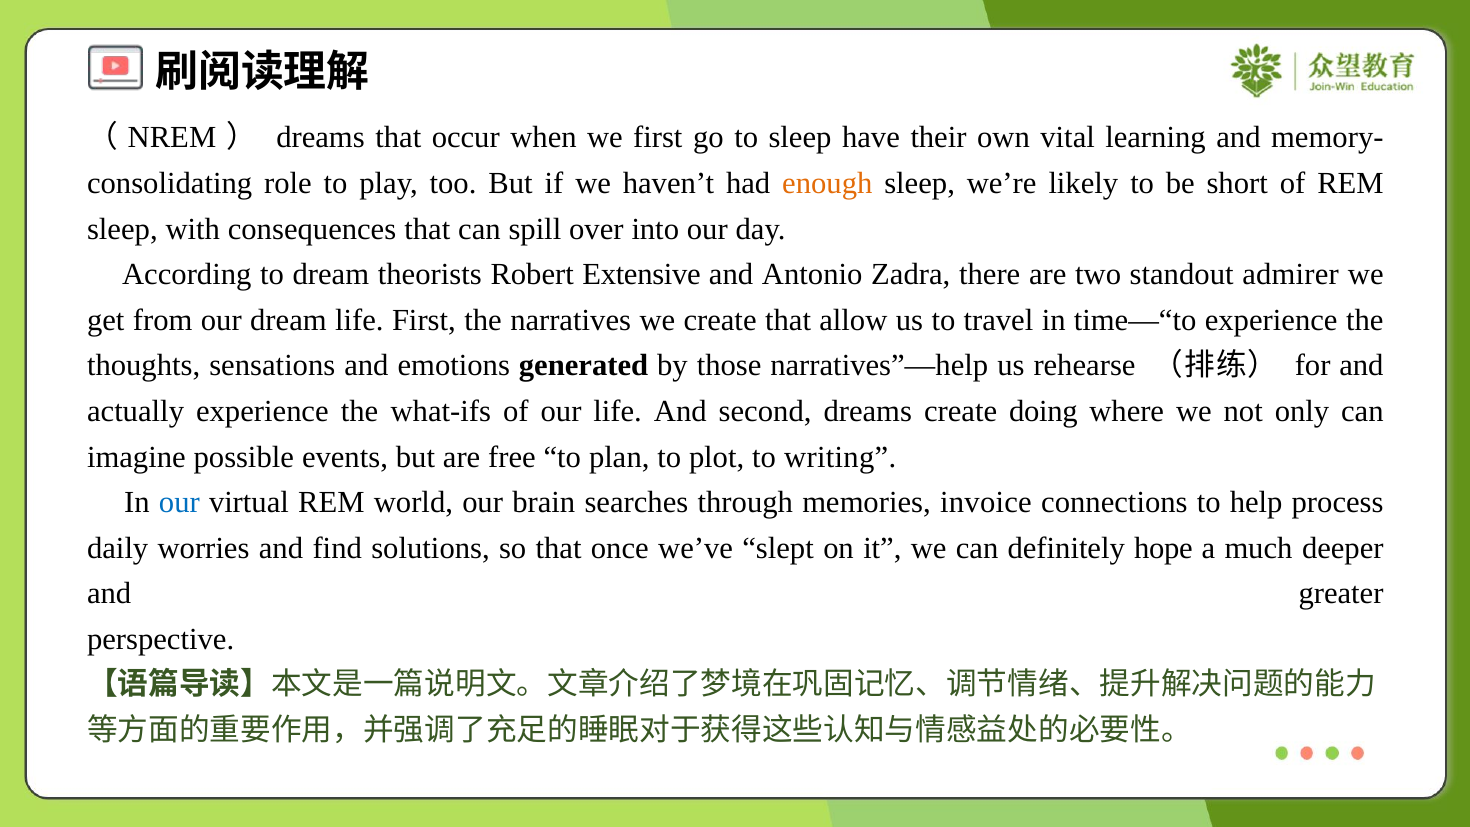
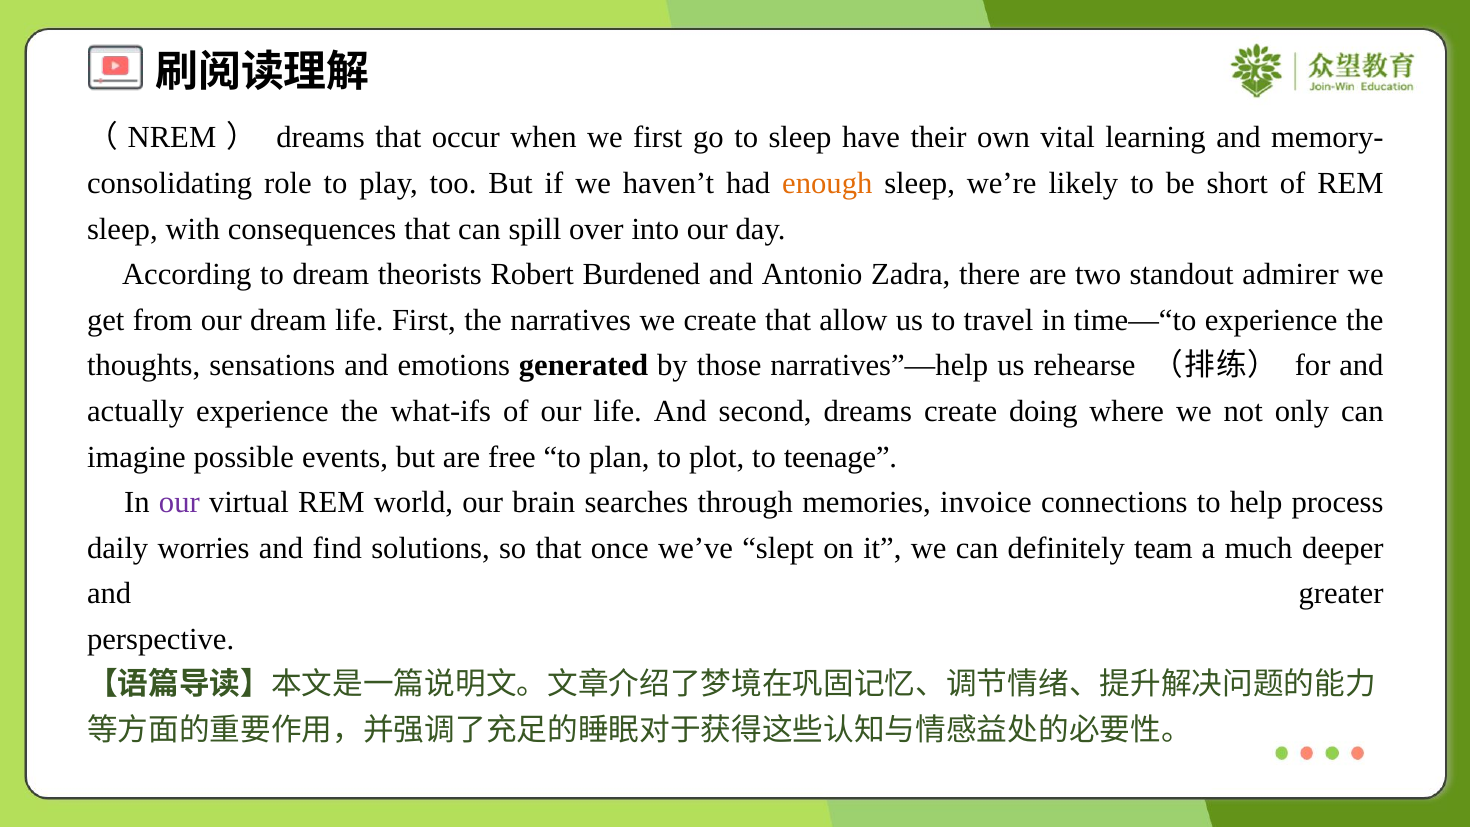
Extensive: Extensive -> Burdened
writing: writing -> teenage
our at (179, 502) colour: blue -> purple
hope: hope -> team
